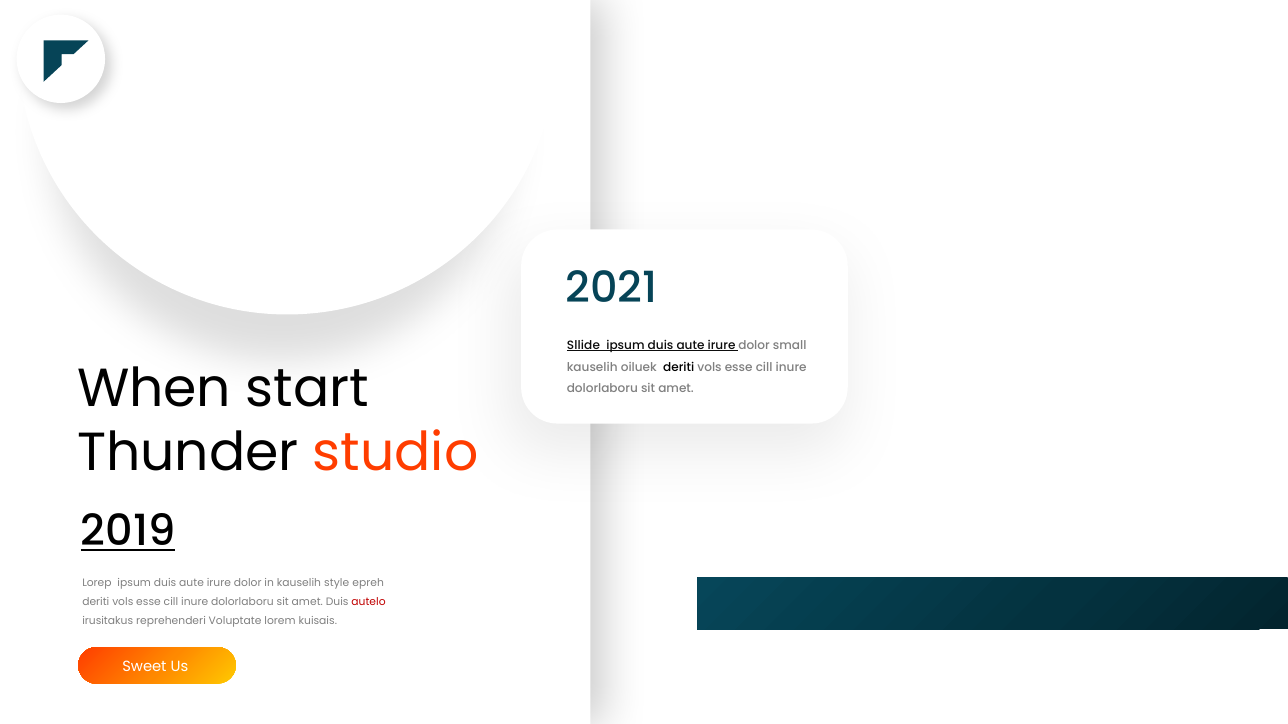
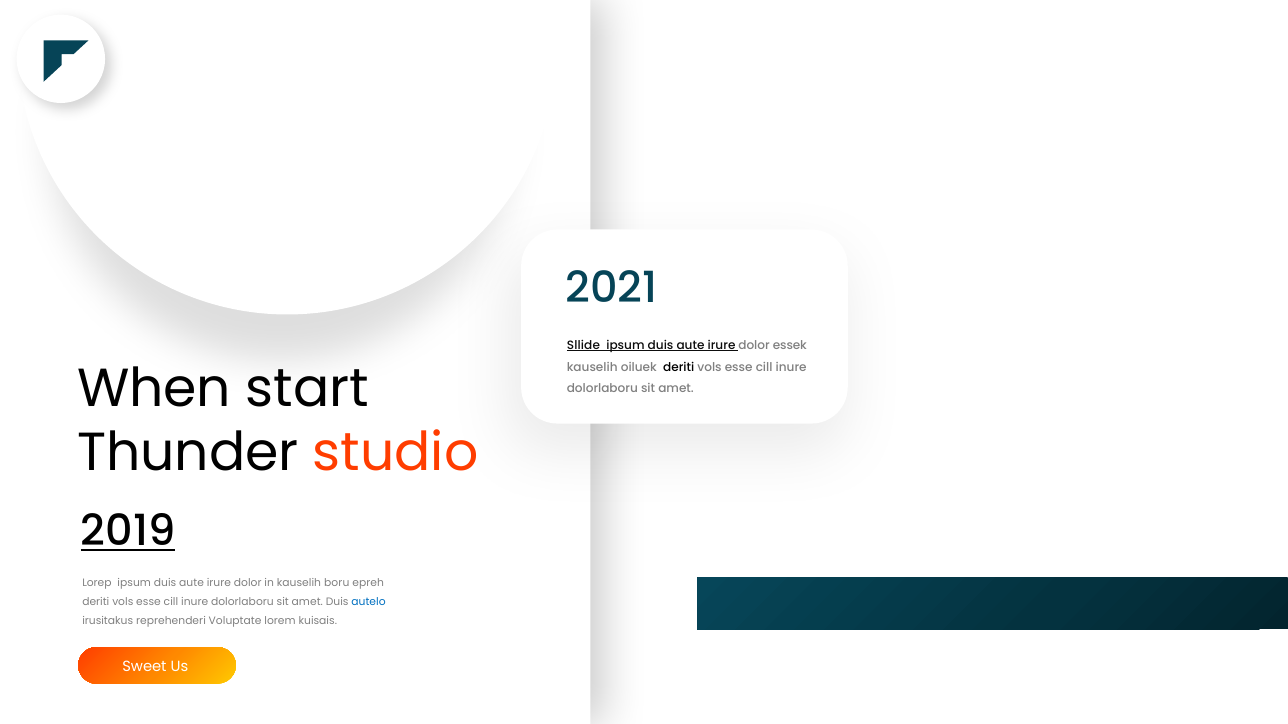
small: small -> essek
style: style -> boru
autelo colour: red -> blue
